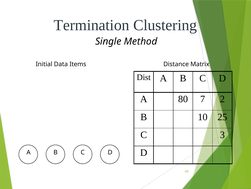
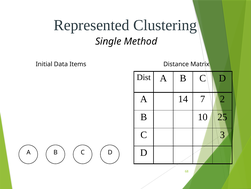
Termination: Termination -> Represented
80: 80 -> 14
